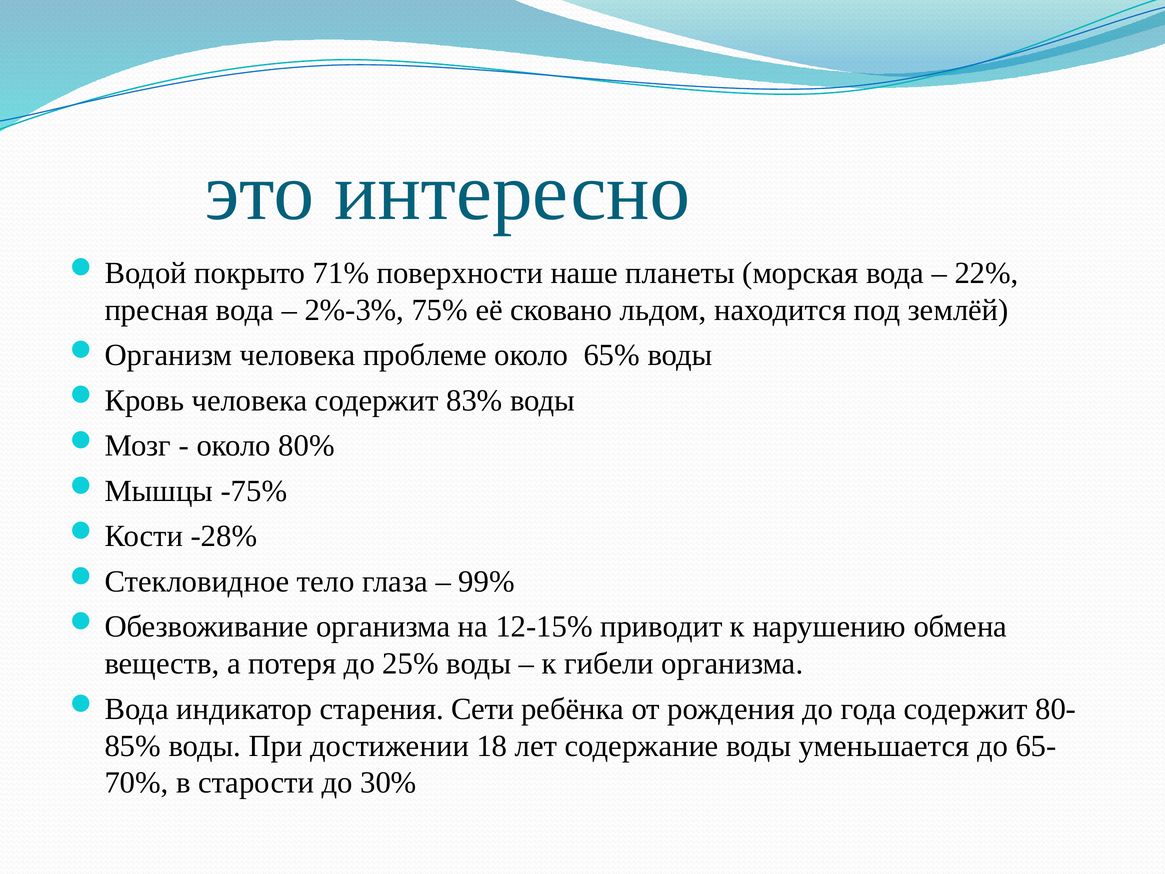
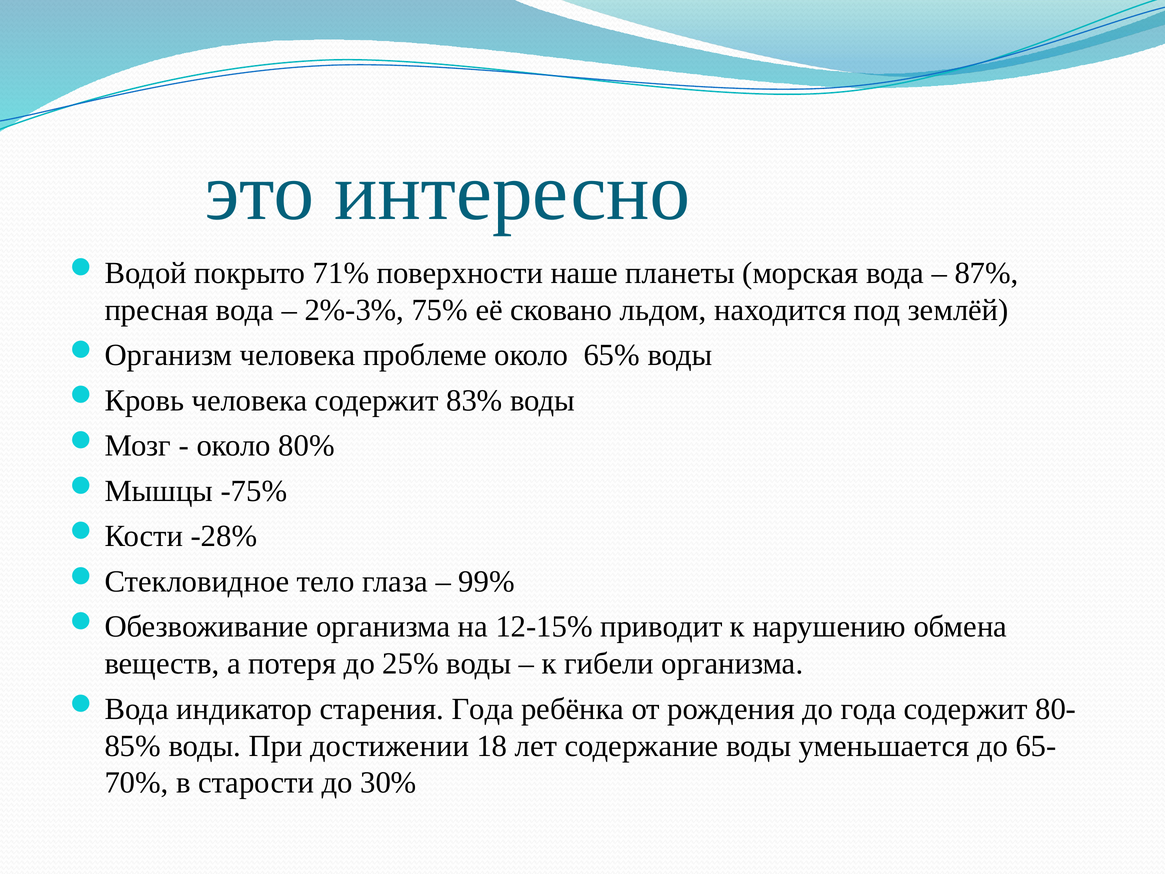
22%: 22% -> 87%
старения Сети: Сети -> Года
